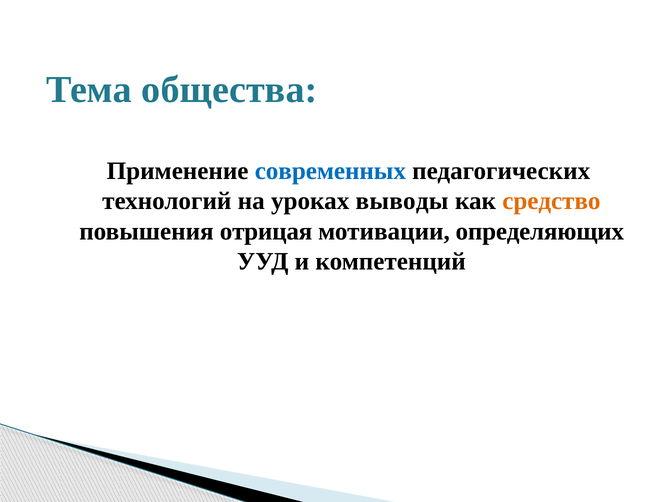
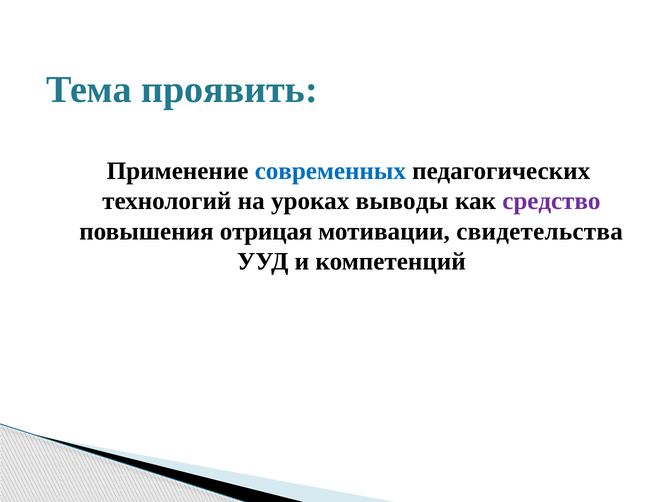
общества: общества -> проявить
средство colour: orange -> purple
определяющих: определяющих -> свидетельства
